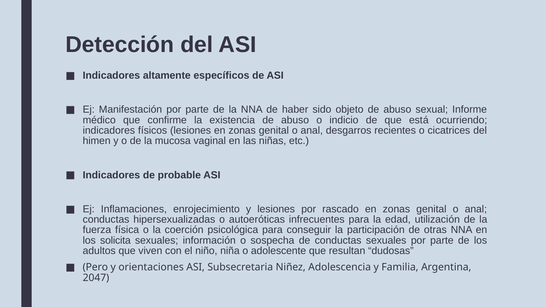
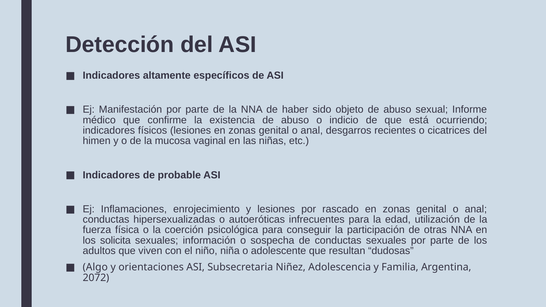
Pero: Pero -> Algo
2047: 2047 -> 2072
